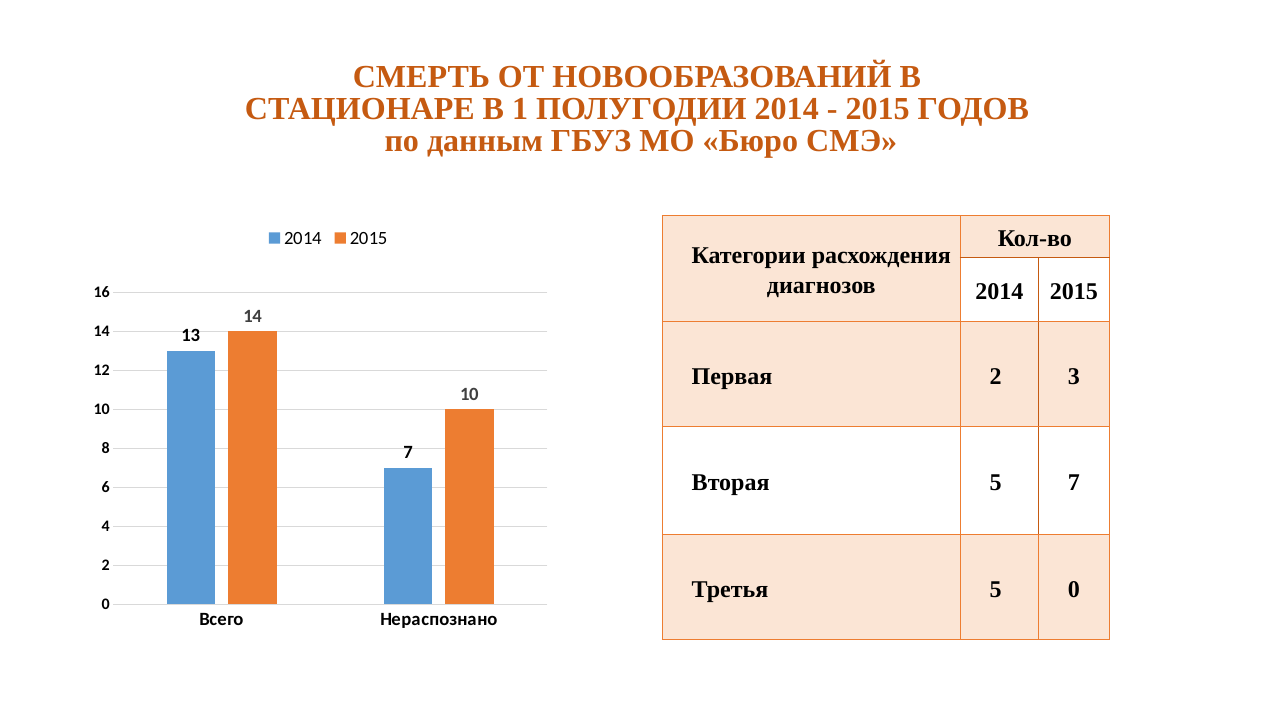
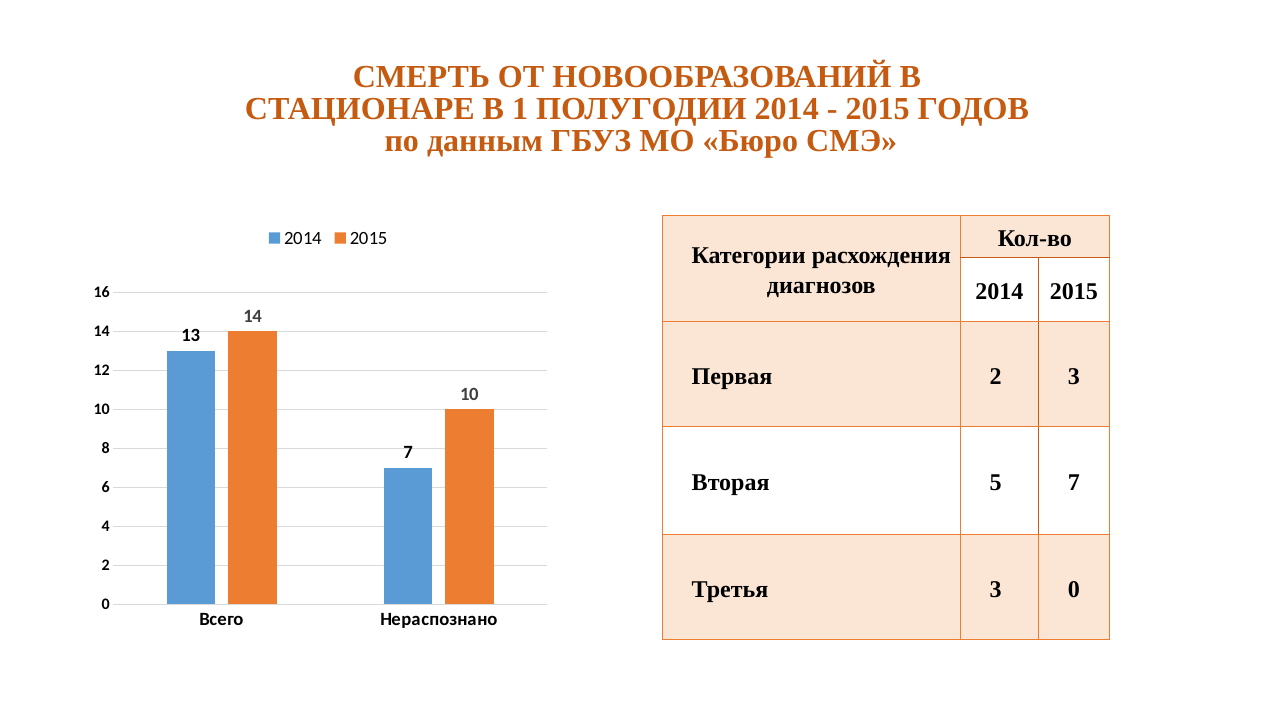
Третья 5: 5 -> 3
